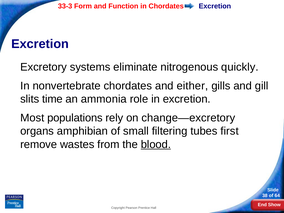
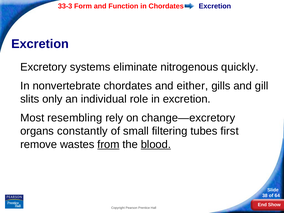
time: time -> only
ammonia: ammonia -> individual
populations: populations -> resembling
amphibian: amphibian -> constantly
from underline: none -> present
